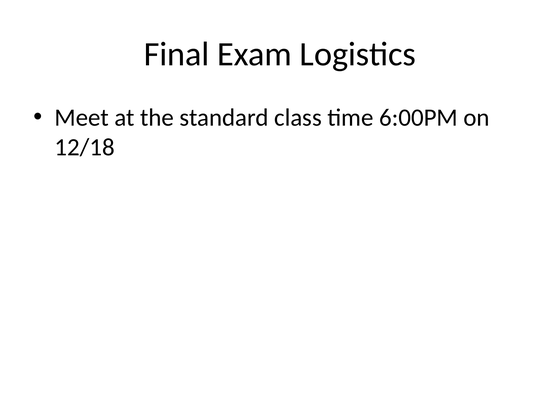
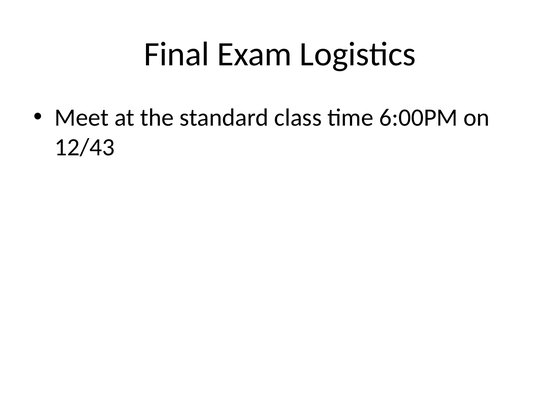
12/18: 12/18 -> 12/43
